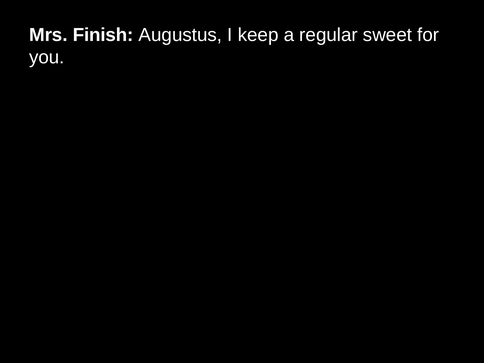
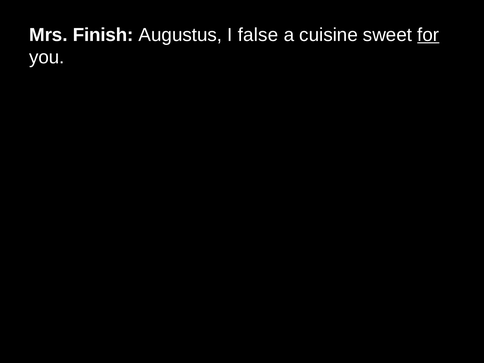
keep: keep -> false
regular: regular -> cuisine
for underline: none -> present
